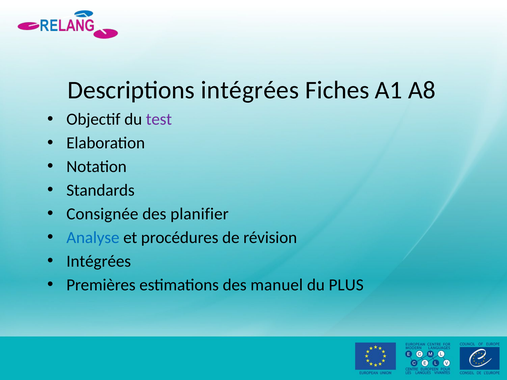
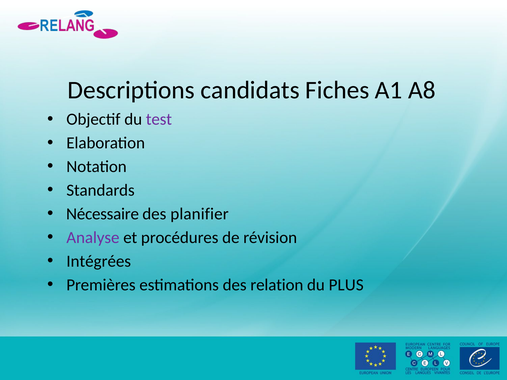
Descriptions intégrées: intégrées -> candidats
Consignée: Consignée -> Nécessaire
Analyse colour: blue -> purple
manuel: manuel -> relation
